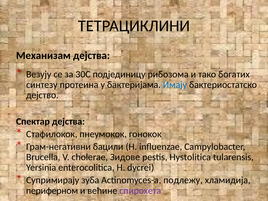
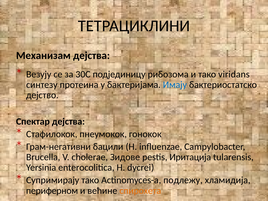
богатих: богатих -> viridans
Hystolitica: Hystolitica -> Иритација
Супримирају зуба: зуба -> тако
спирохета colour: purple -> orange
